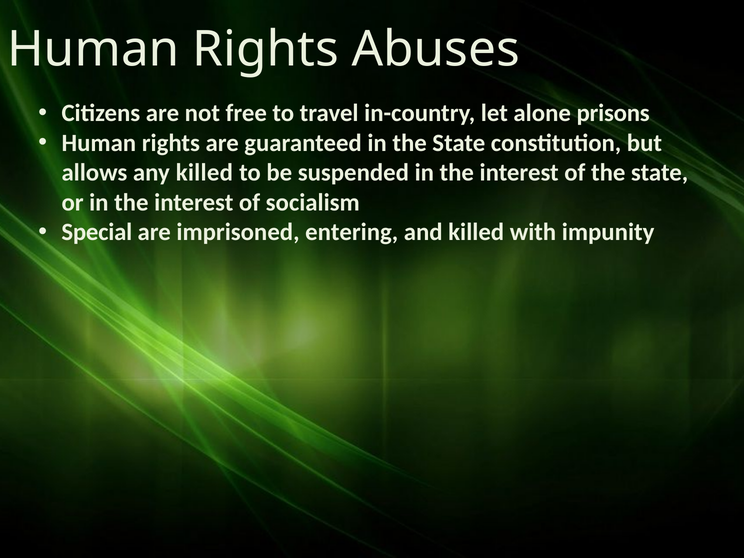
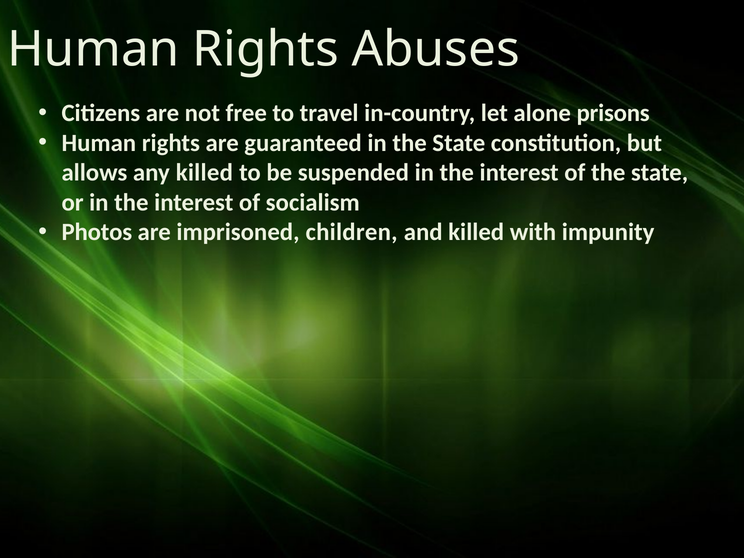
Special: Special -> Photos
entering: entering -> children
